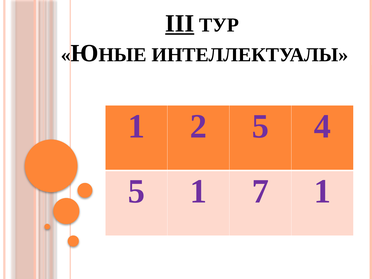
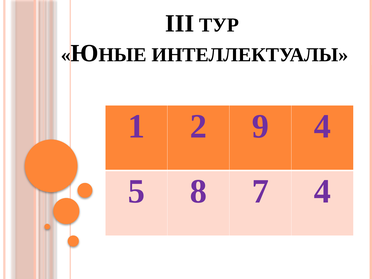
III underline: present -> none
2 5: 5 -> 9
5 1: 1 -> 8
7 1: 1 -> 4
